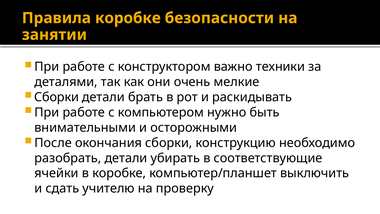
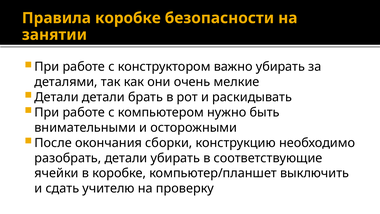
важно техники: техники -> убирать
Сборки at (57, 97): Сборки -> Детали
